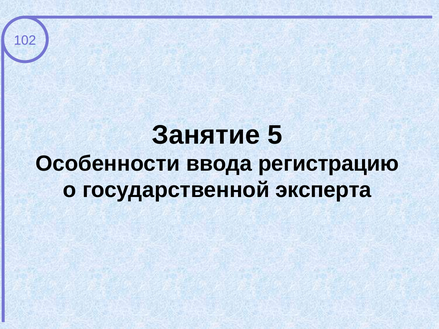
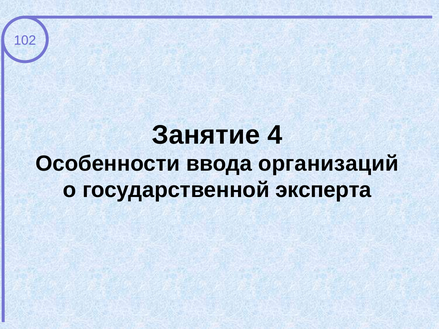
5: 5 -> 4
регистрацию: регистрацию -> организаций
